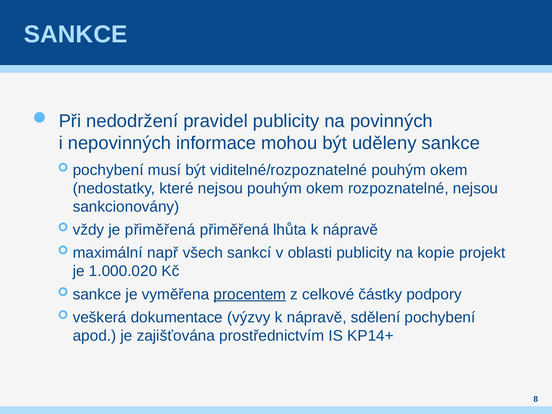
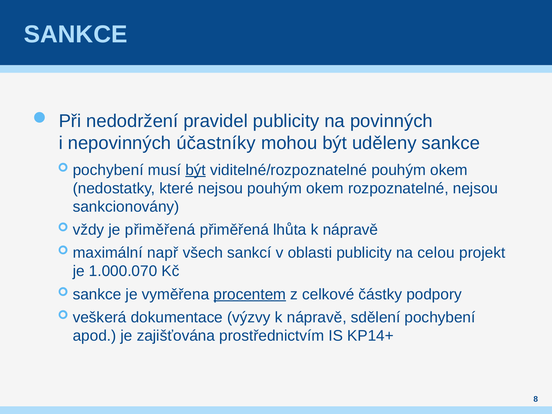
informace: informace -> účastníky
být at (196, 170) underline: none -> present
kopie: kopie -> celou
1.000.020: 1.000.020 -> 1.000.070
